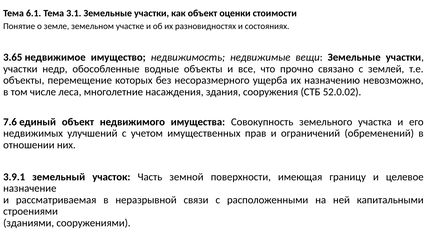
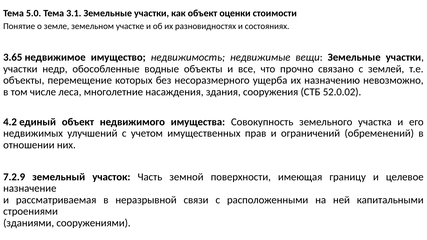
6.1: 6.1 -> 5.0
7.6: 7.6 -> 4.2
3.9.1: 3.9.1 -> 7.2.9
